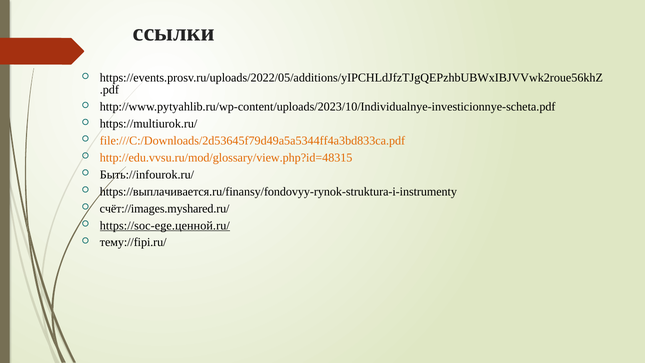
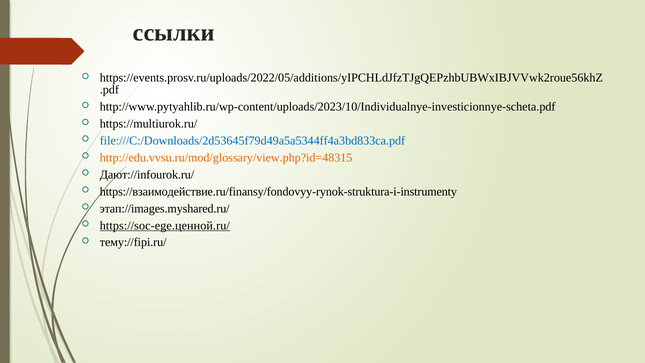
file:///C:/Downloads/2d53645f79d49a5a5344ff4a3bd833ca.pdf colour: orange -> blue
Быть://infourok.ru/: Быть://infourok.ru/ -> Дают://infourok.ru/
https://выплачивается.ru/finansy/fondovyy-rynok-struktura-i-instrumenty: https://выплачивается.ru/finansy/fondovyy-rynok-struktura-i-instrumenty -> https://взаимодействие.ru/finansy/fondovyy-rynok-struktura-i-instrumenty
счёт://images.myshared.ru/: счёт://images.myshared.ru/ -> этап://images.myshared.ru/
